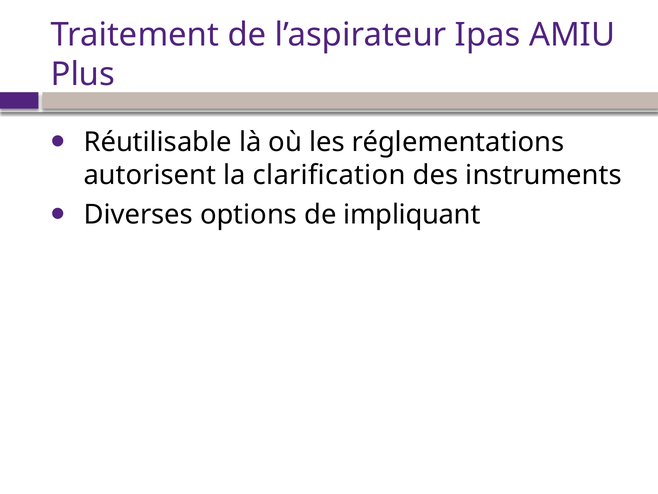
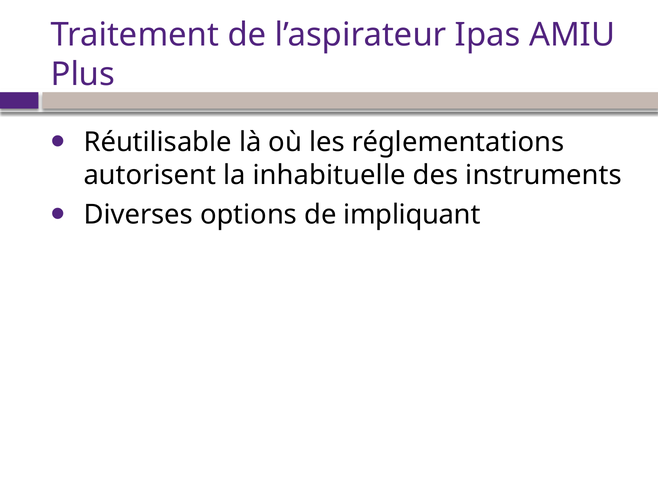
clarification: clarification -> inhabituelle
